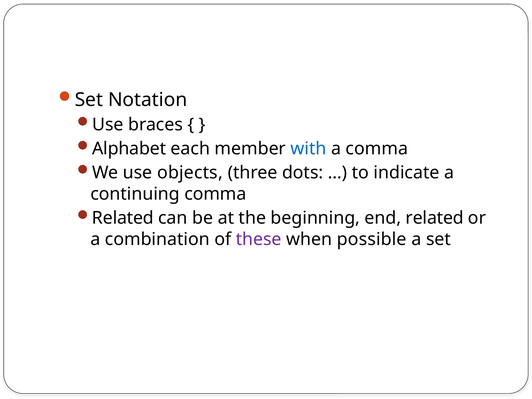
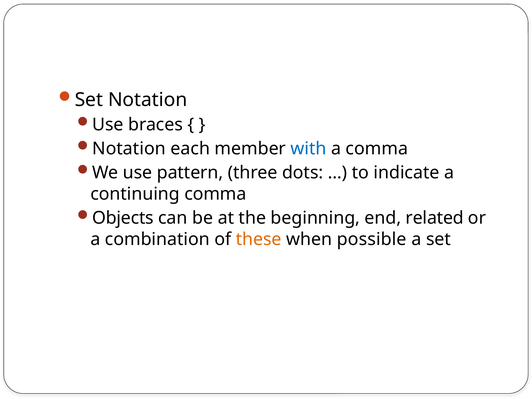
Alphabet at (129, 149): Alphabet -> Notation
objects: objects -> pattern
Related at (123, 218): Related -> Objects
these colour: purple -> orange
